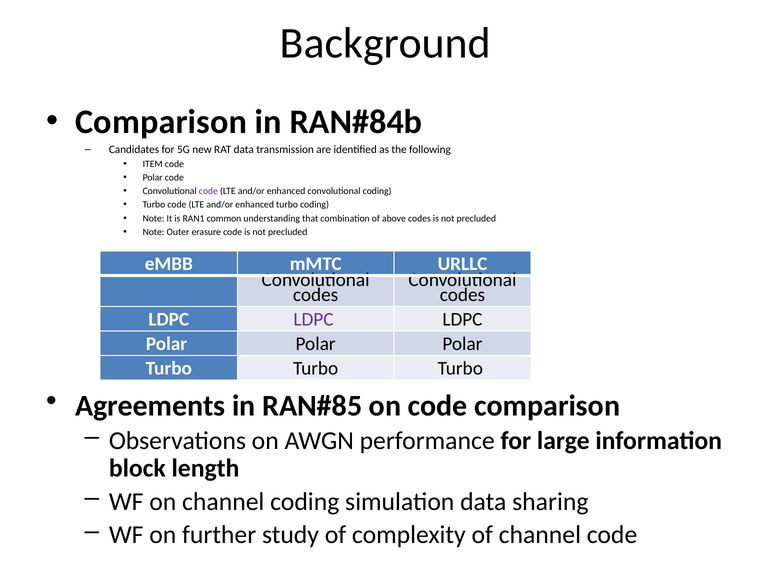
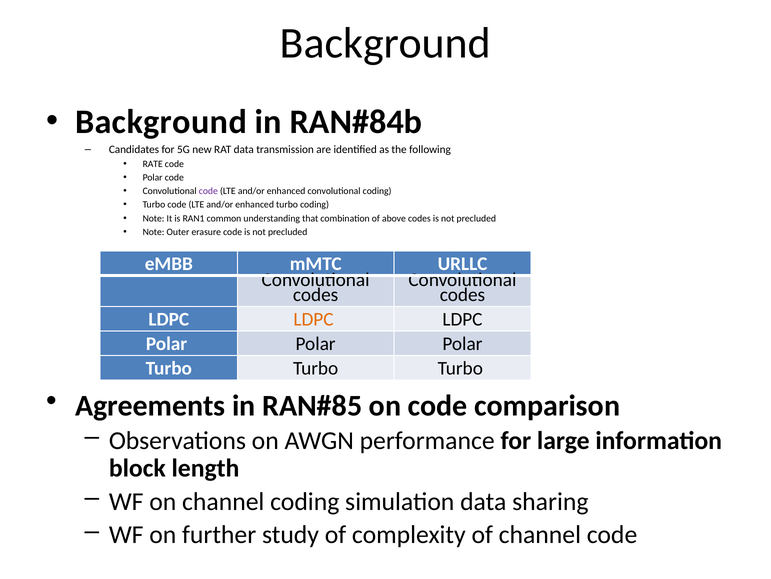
Comparison at (161, 122): Comparison -> Background
ITEM: ITEM -> RATE
LDPC at (313, 319) colour: purple -> orange
